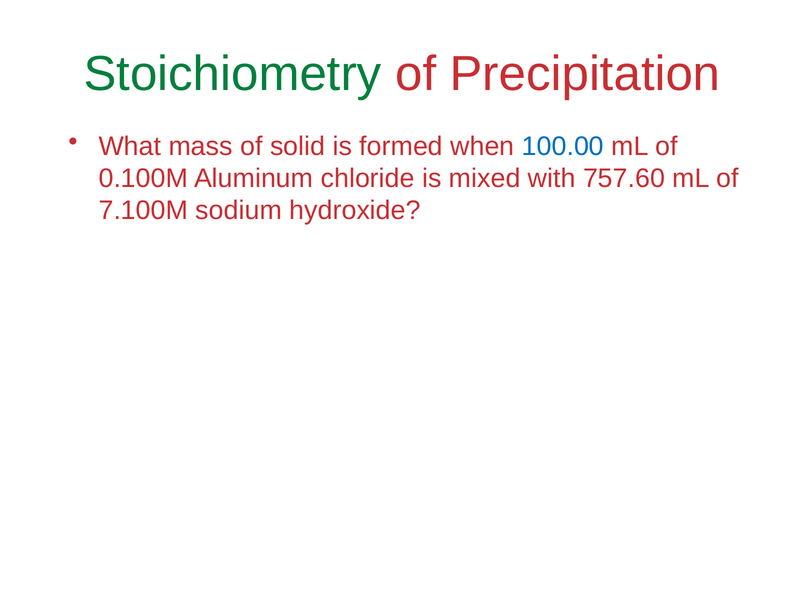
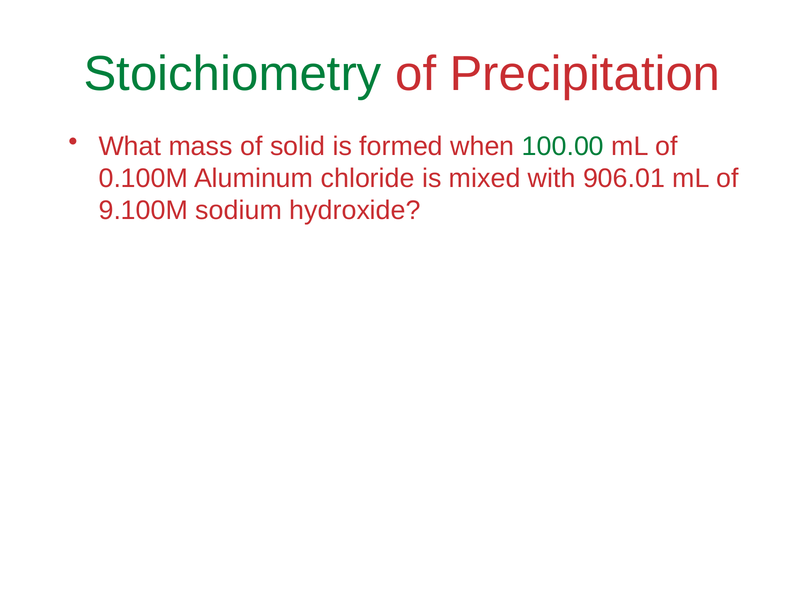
100.00 colour: blue -> green
757.60: 757.60 -> 906.01
7.100M: 7.100M -> 9.100M
